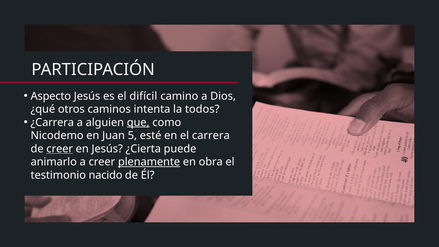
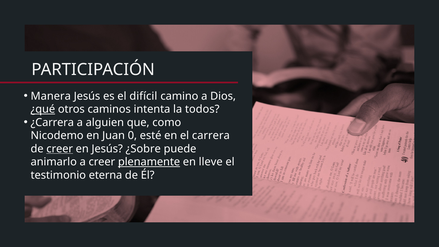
Aspecto: Aspecto -> Manera
¿qué underline: none -> present
que underline: present -> none
5: 5 -> 0
¿Cierta: ¿Cierta -> ¿Sobre
obra: obra -> lleve
nacido: nacido -> eterna
